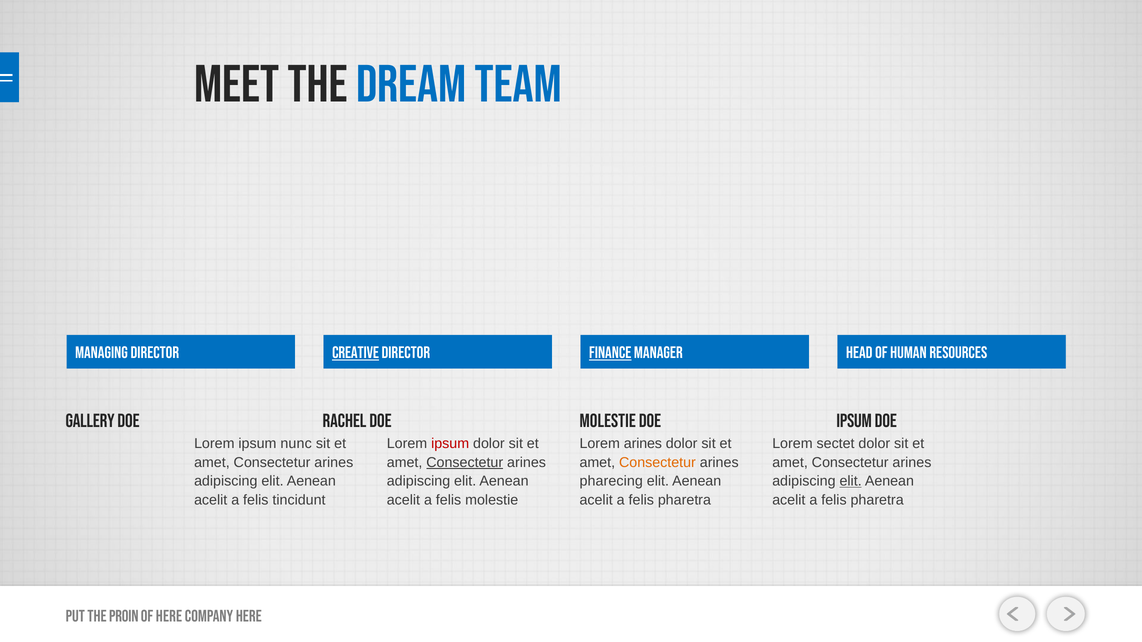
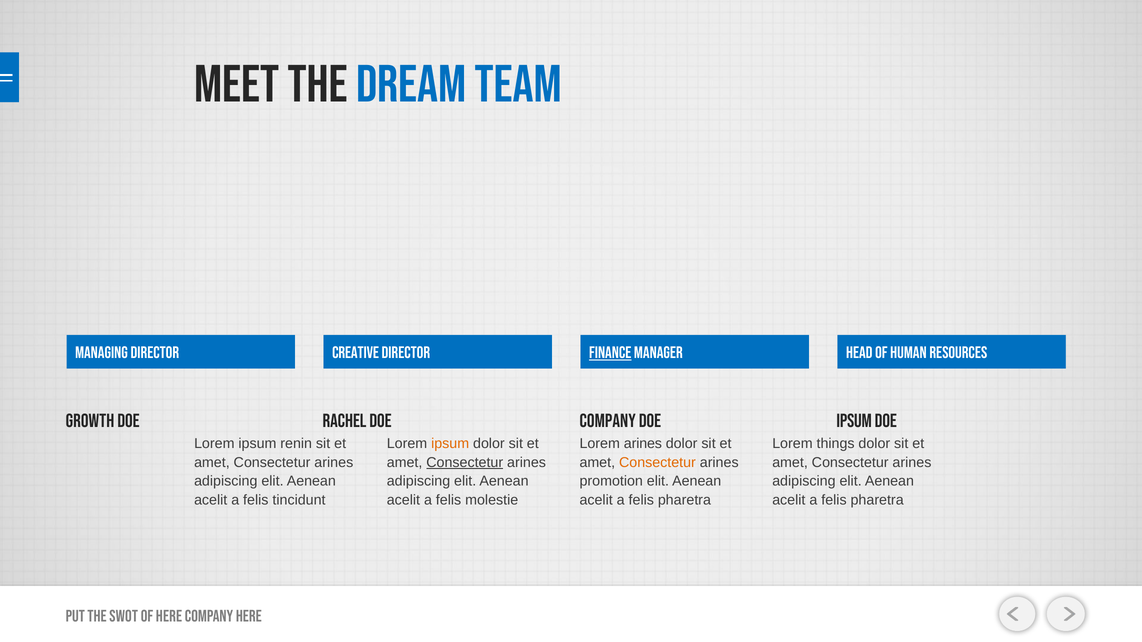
CREATIVE underline: present -> none
GALLERY: GALLERY -> GROWTH
DOE MOLESTIE: MOLESTIE -> COMPANY
nunc: nunc -> renin
ipsum at (450, 444) colour: red -> orange
sectet: sectet -> things
pharecing: pharecing -> promotion
elit at (851, 481) underline: present -> none
PROIN: PROIN -> SWOT
